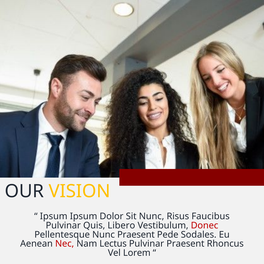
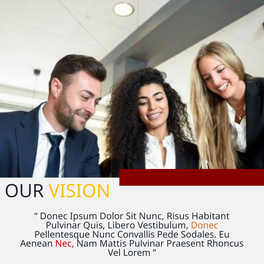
Ipsum at (54, 216): Ipsum -> Donec
Faucibus: Faucibus -> Habitant
Donec at (205, 225) colour: red -> orange
Nunc Praesent: Praesent -> Convallis
Lectus: Lectus -> Mattis
